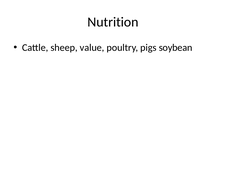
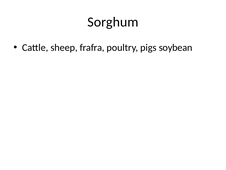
Nutrition: Nutrition -> Sorghum
value: value -> frafra
